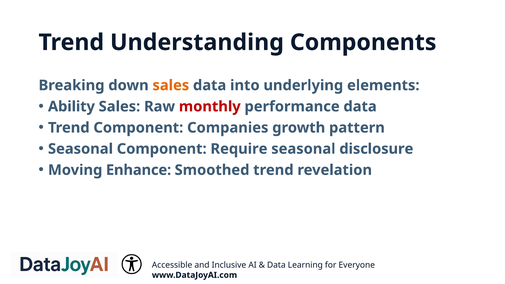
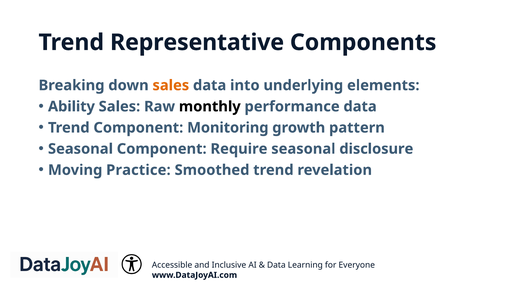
Understanding: Understanding -> Representative
monthly colour: red -> black
Companies: Companies -> Monitoring
Enhance: Enhance -> Practice
